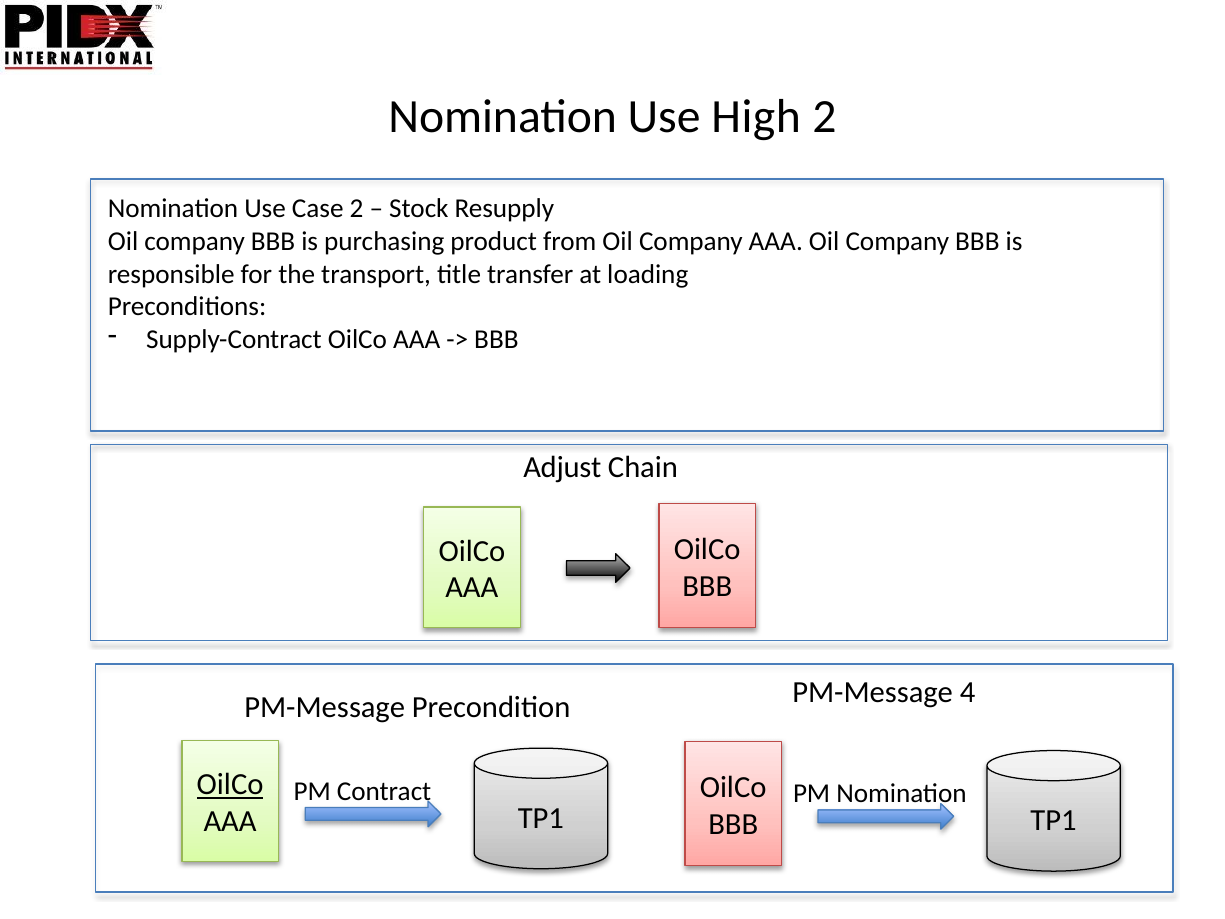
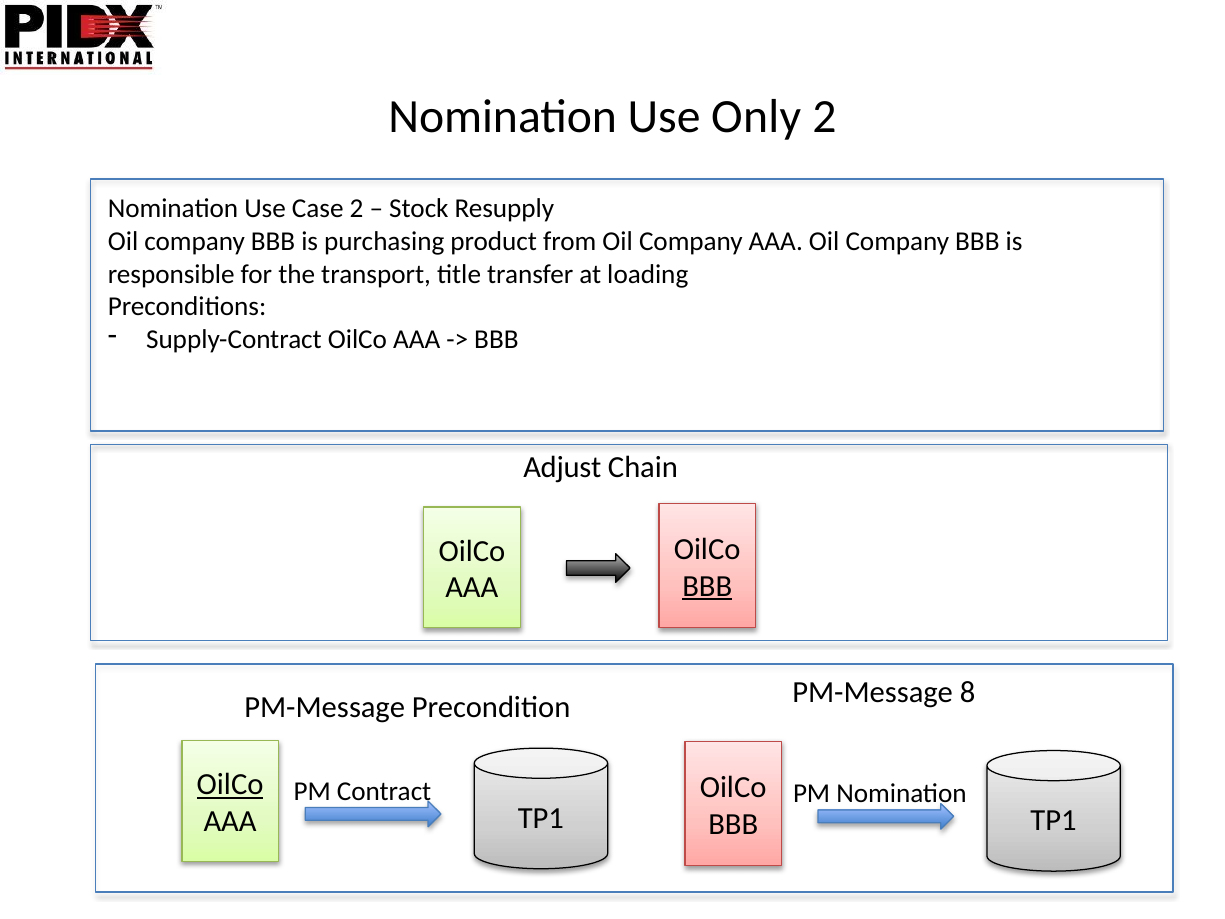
High: High -> Only
BBB at (707, 586) underline: none -> present
4: 4 -> 8
